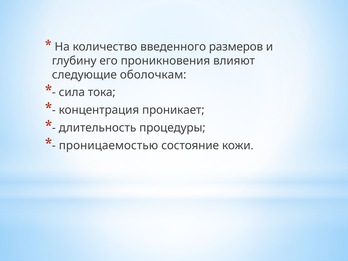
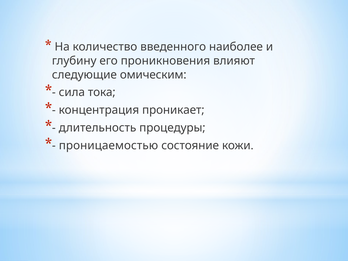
размеров: размеров -> наиболее
оболочкам: оболочкам -> омическим
